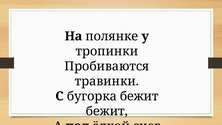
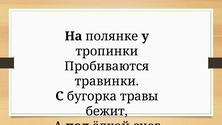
бугорка бежит: бежит -> травы
